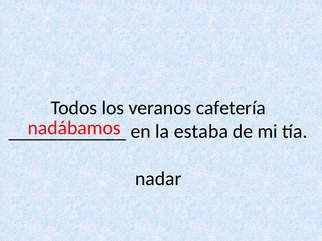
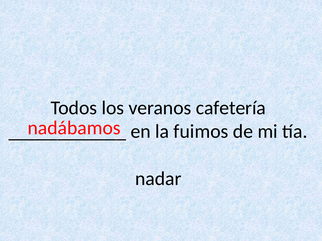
estaba: estaba -> fuimos
